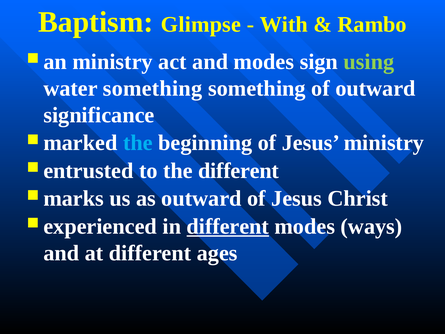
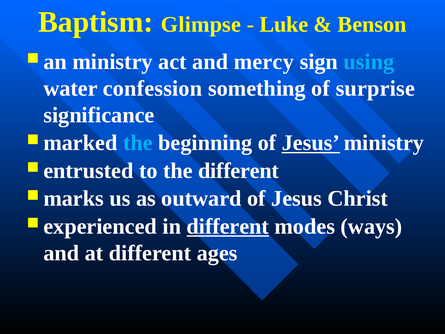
With: With -> Luke
Rambo: Rambo -> Benson
and modes: modes -> mercy
using colour: light green -> light blue
water something: something -> confession
of outward: outward -> surprise
Jesus at (311, 143) underline: none -> present
